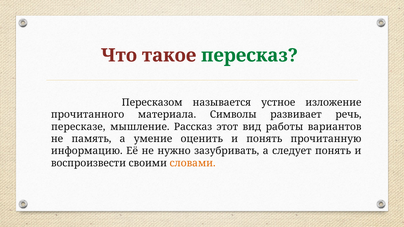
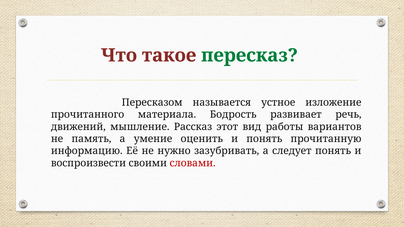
Символы: Символы -> Бодрость
пересказе: пересказе -> движений
словами colour: orange -> red
